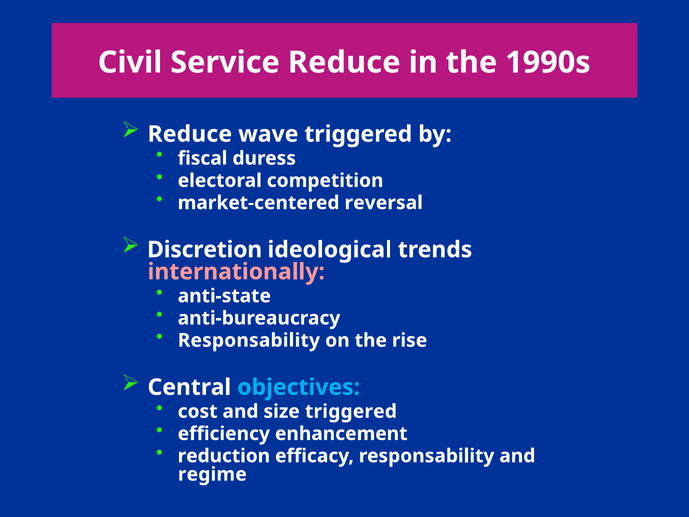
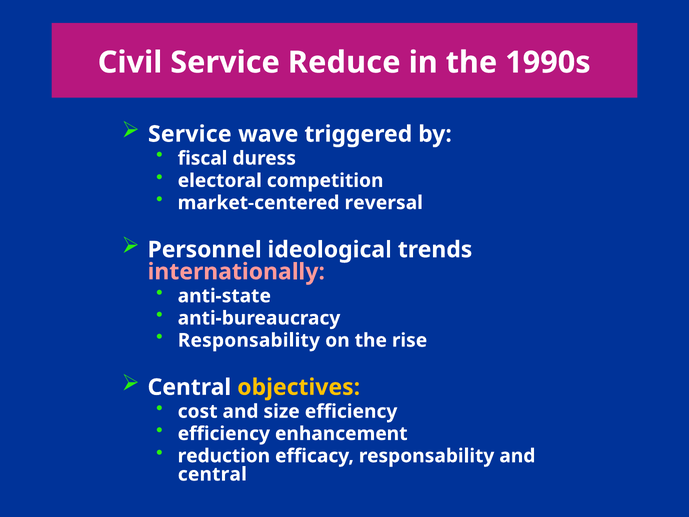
Reduce at (190, 134): Reduce -> Service
Discretion: Discretion -> Personnel
objectives colour: light blue -> yellow
size triggered: triggered -> efficiency
regime at (212, 474): regime -> central
